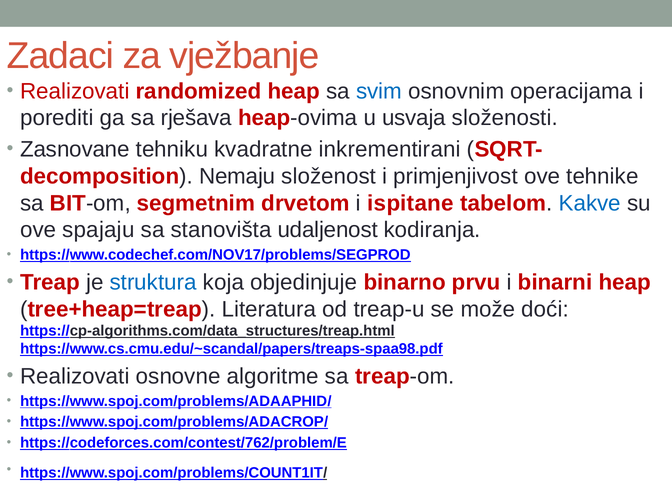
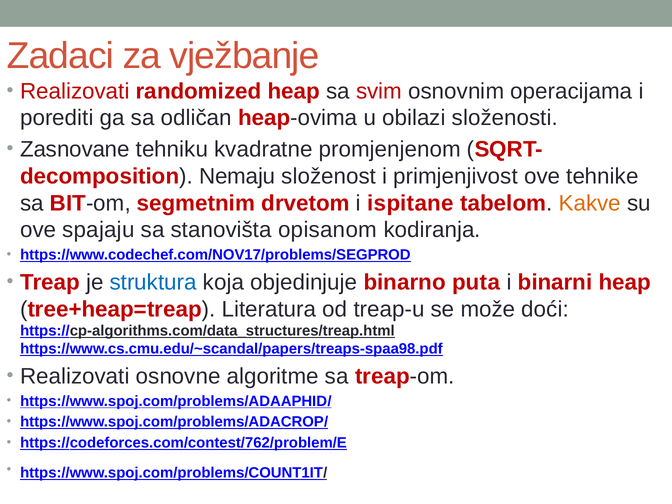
svim colour: blue -> red
rješava: rješava -> odličan
usvaja: usvaja -> obilazi
inkrementirani: inkrementirani -> promjenjenom
Kakve colour: blue -> orange
udaljenost: udaljenost -> opisanom
prvu: prvu -> puta
